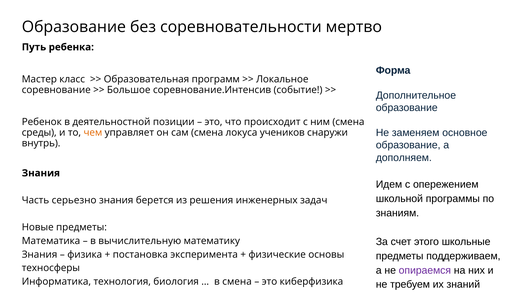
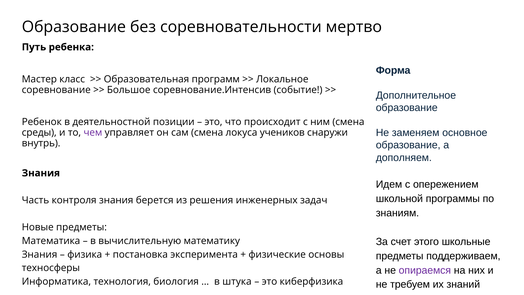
чем colour: orange -> purple
серьезно: серьезно -> контроля
в смена: смена -> штука
